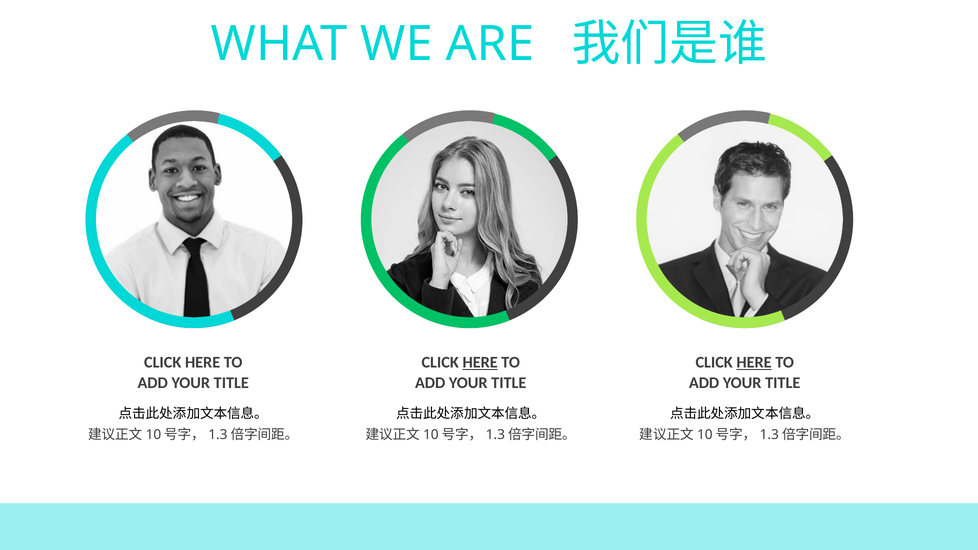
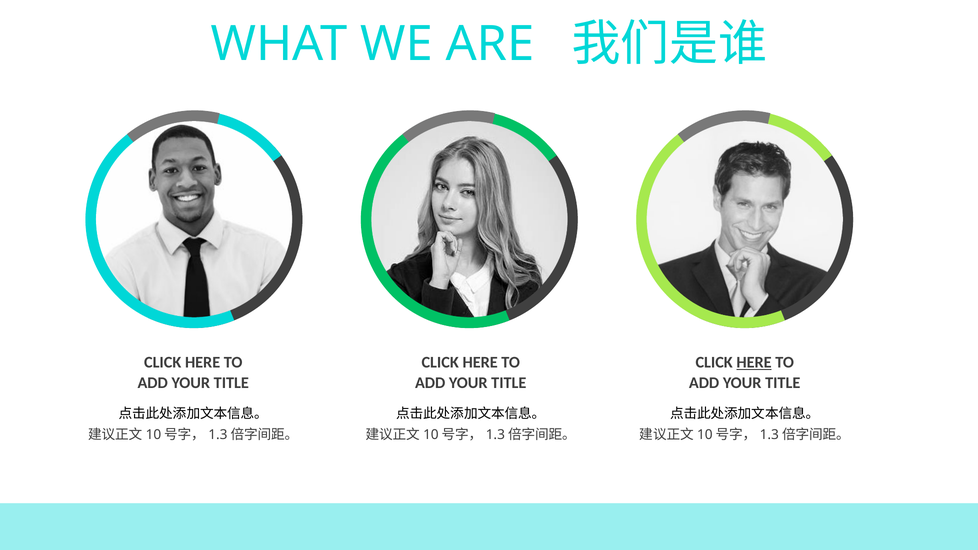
HERE at (480, 363) underline: present -> none
